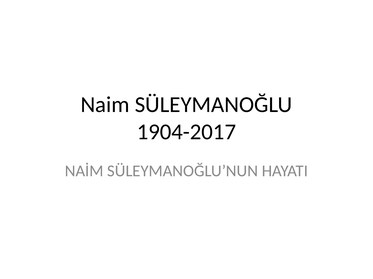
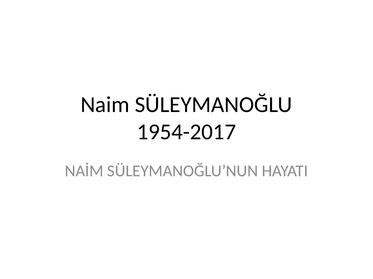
1904-2017: 1904-2017 -> 1954-2017
